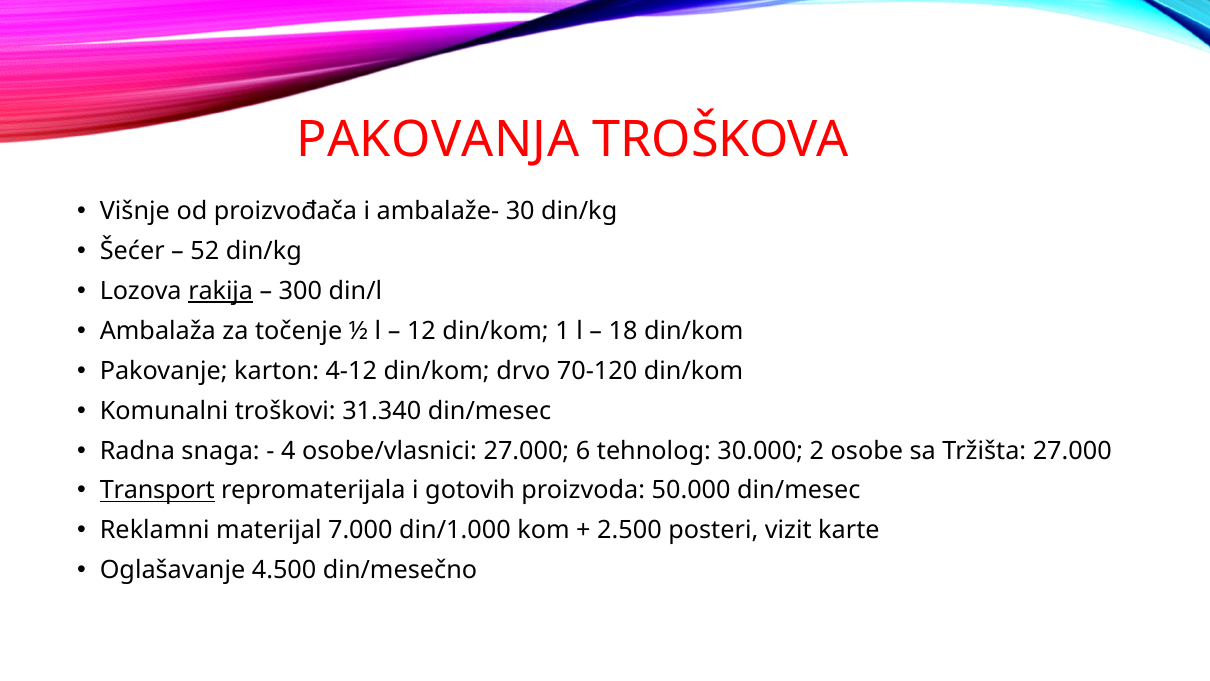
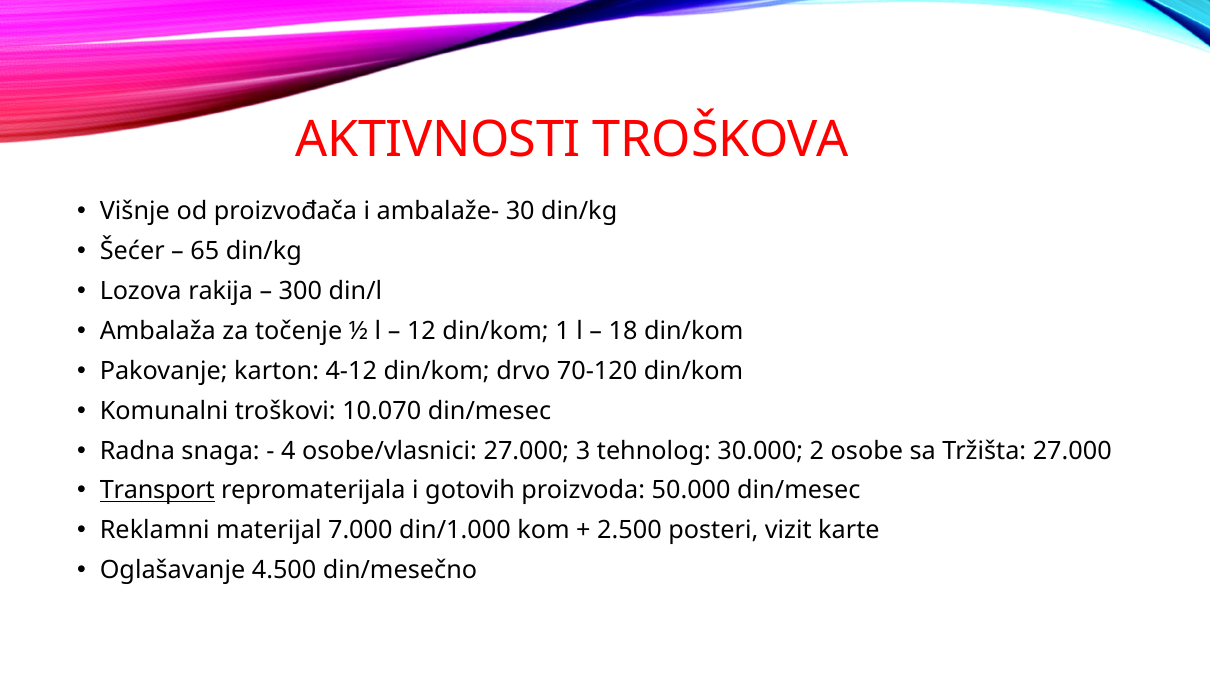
PAKOVANJA: PAKOVANJA -> AKTIVNOSTI
52: 52 -> 65
rakija underline: present -> none
31.340: 31.340 -> 10.070
6: 6 -> 3
